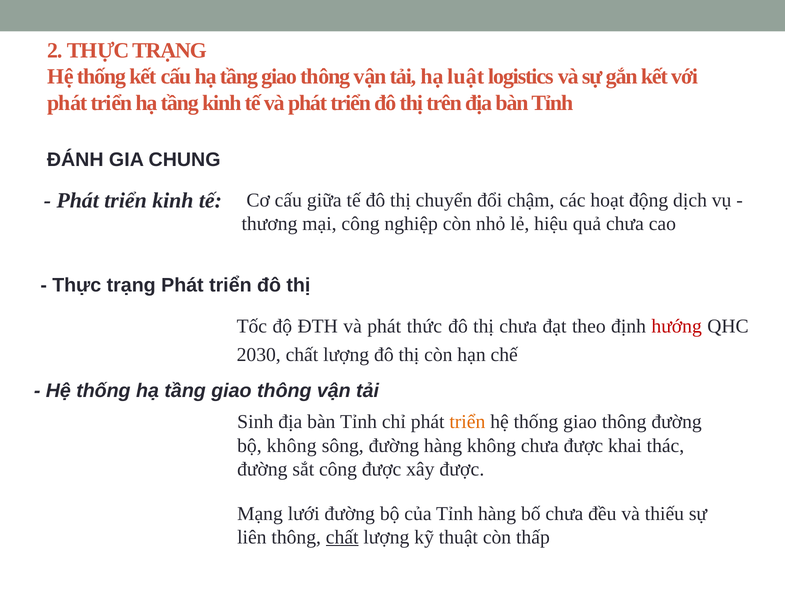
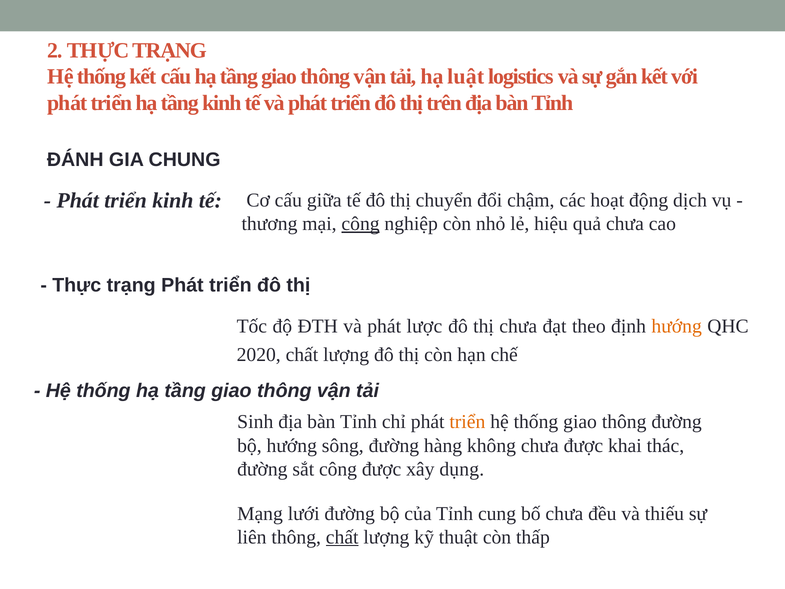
công at (361, 224) underline: none -> present
thức: thức -> lược
hướng at (677, 326) colour: red -> orange
2030: 2030 -> 2020
bộ không: không -> hướng
xây được: được -> dụng
Tỉnh hàng: hàng -> cung
